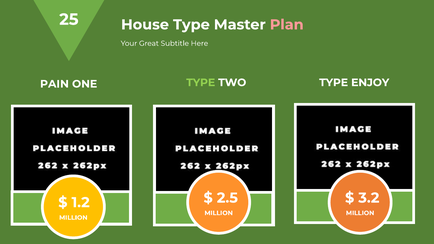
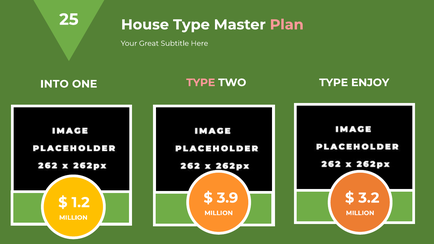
TYPE at (201, 83) colour: light green -> pink
PAIN: PAIN -> INTO
2.5: 2.5 -> 3.9
